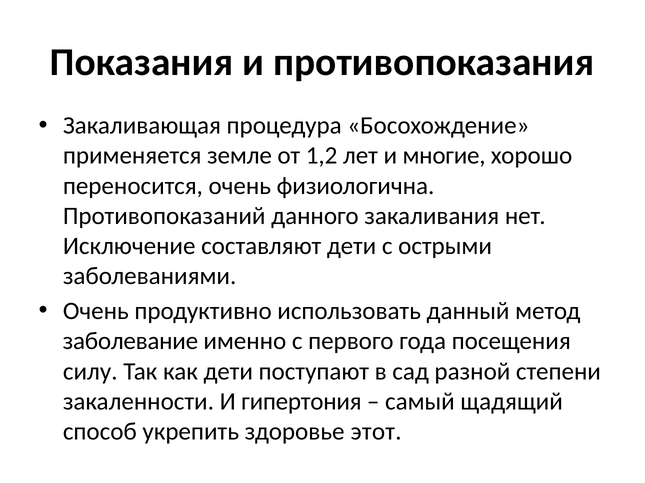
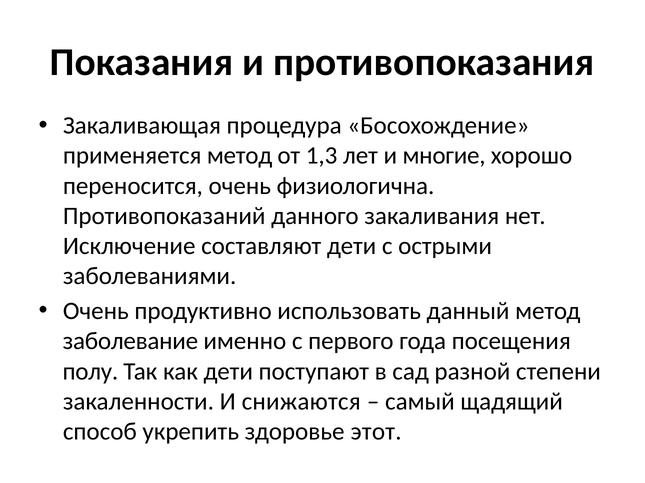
применяется земле: земле -> метод
1,2: 1,2 -> 1,3
силу: силу -> полу
гипертония: гипертония -> снижаются
